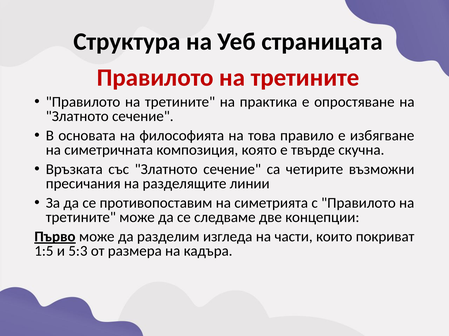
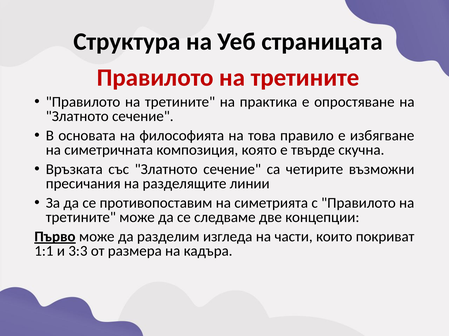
1:5: 1:5 -> 1:1
5:3: 5:3 -> 3:3
